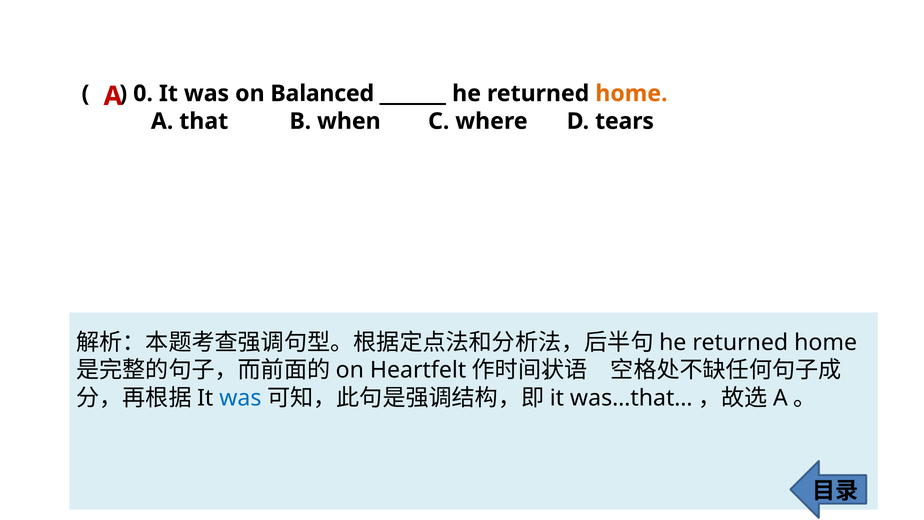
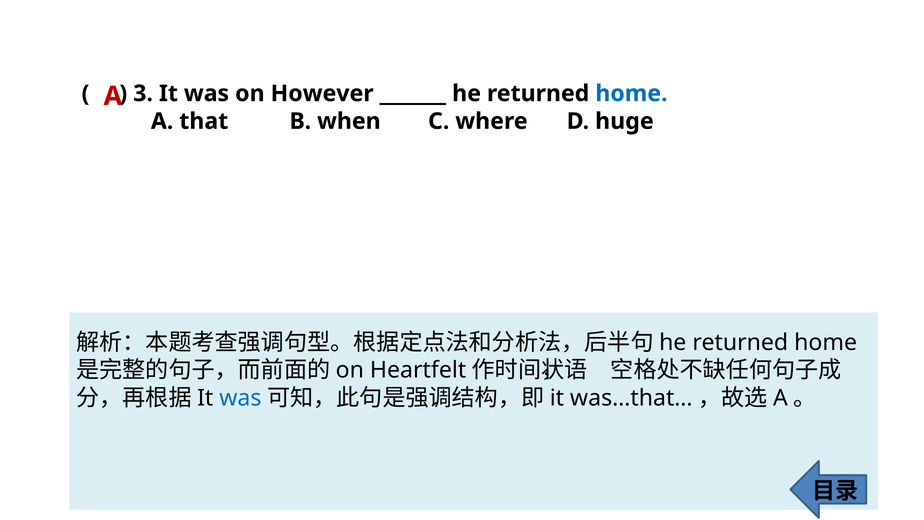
0: 0 -> 3
Balanced: Balanced -> However
home at (631, 93) colour: orange -> blue
tears: tears -> huge
